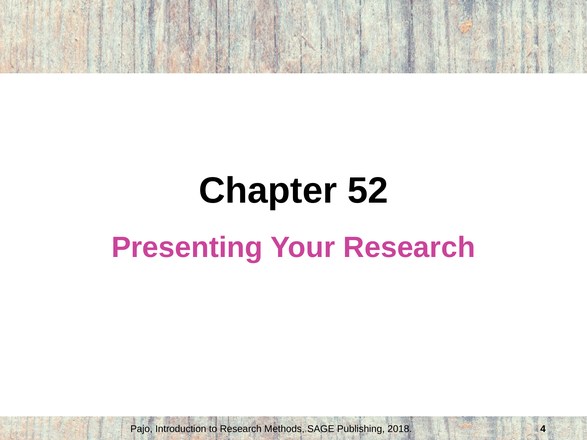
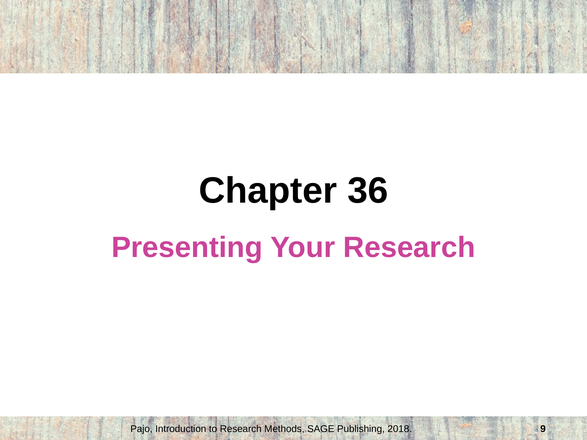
52: 52 -> 36
4: 4 -> 9
